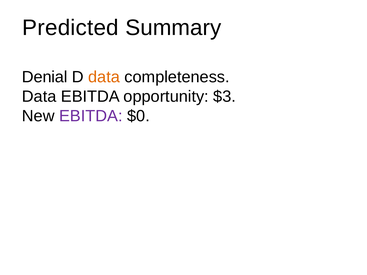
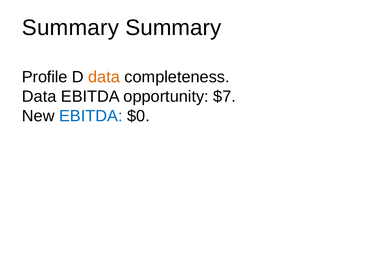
Predicted at (70, 28): Predicted -> Summary
Denial: Denial -> Profile
$3: $3 -> $7
EBITDA at (91, 116) colour: purple -> blue
